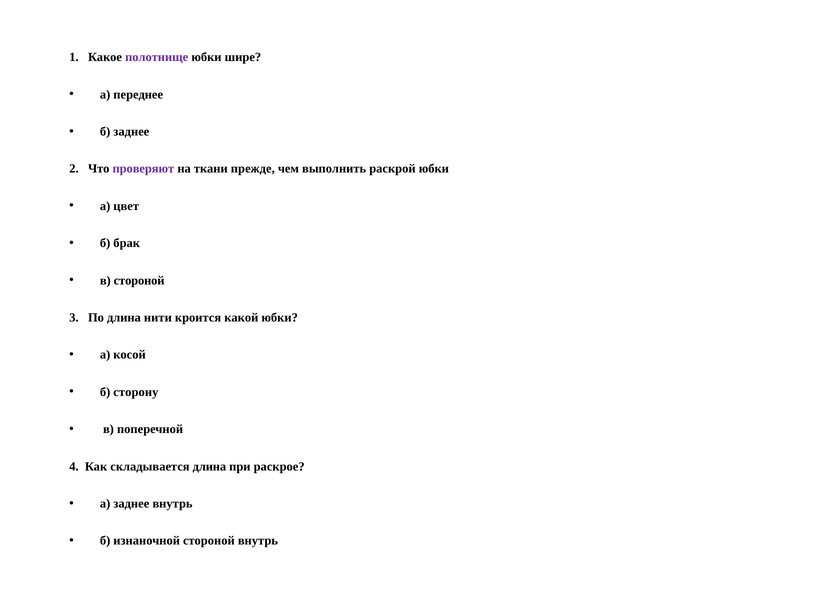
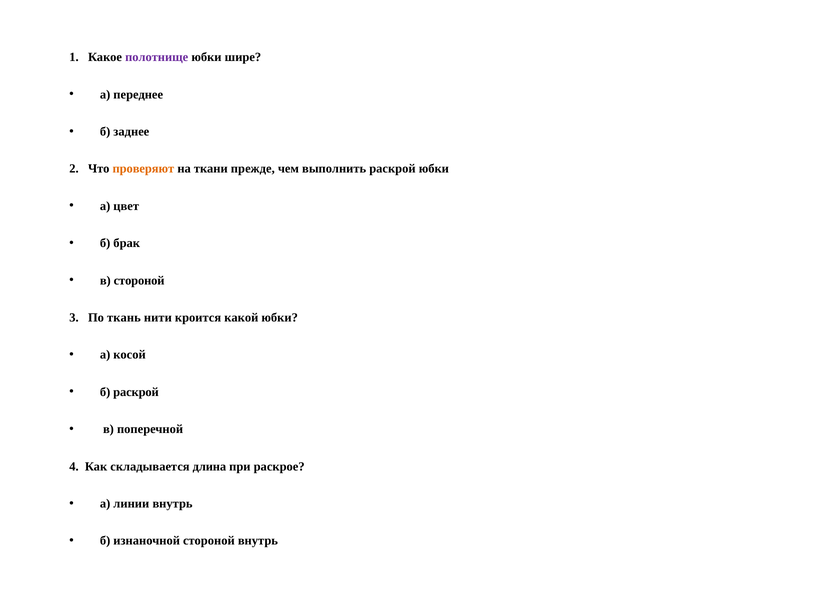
проверяют colour: purple -> orange
По длина: длина -> ткань
б сторону: сторону -> раскрой
а заднее: заднее -> линии
